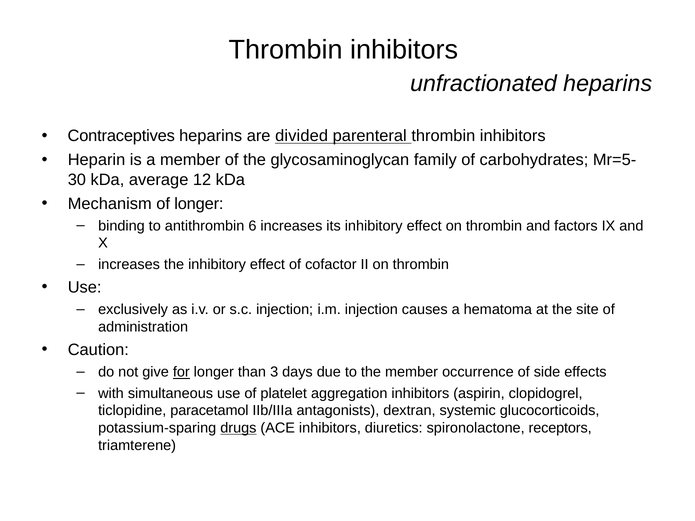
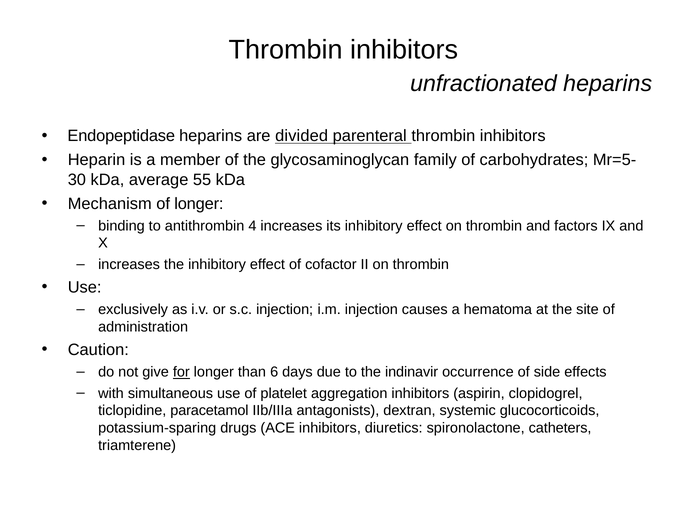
Contraceptives: Contraceptives -> Endopeptidase
12: 12 -> 55
6: 6 -> 4
3: 3 -> 6
the member: member -> indinavir
drugs underline: present -> none
receptors: receptors -> catheters
